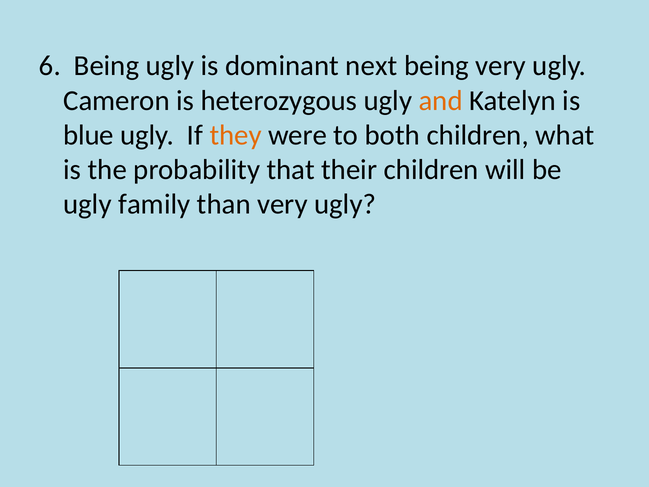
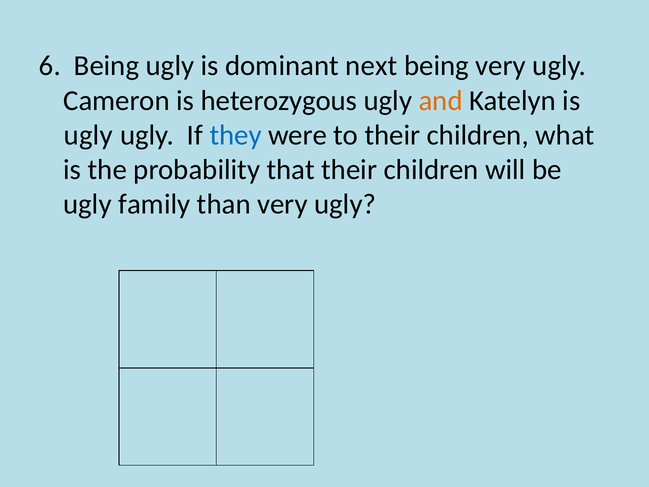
blue at (89, 135): blue -> ugly
they colour: orange -> blue
to both: both -> their
